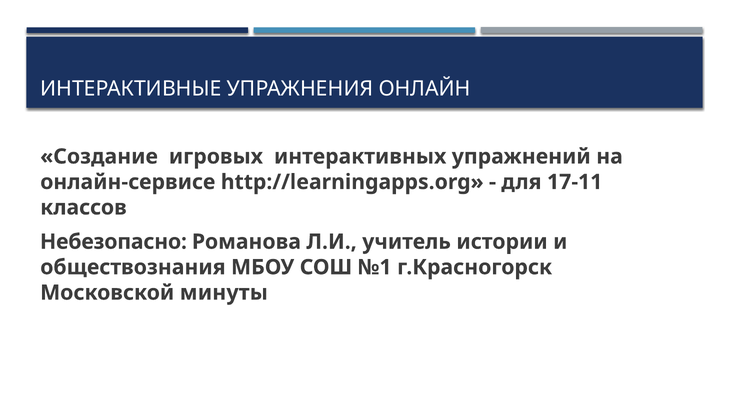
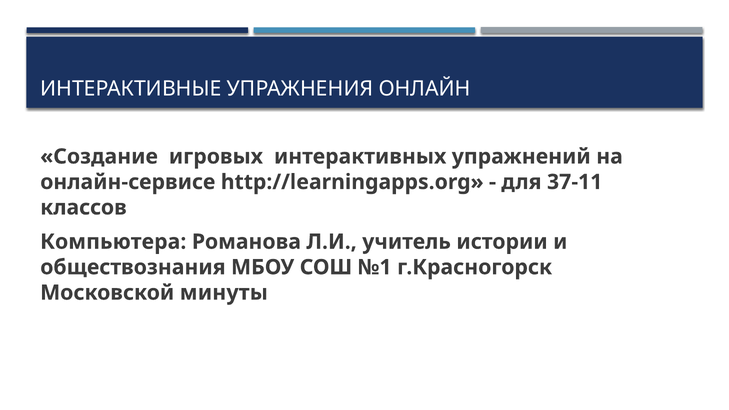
17-11: 17-11 -> 37-11
Небезопасно: Небезопасно -> Компьютера
